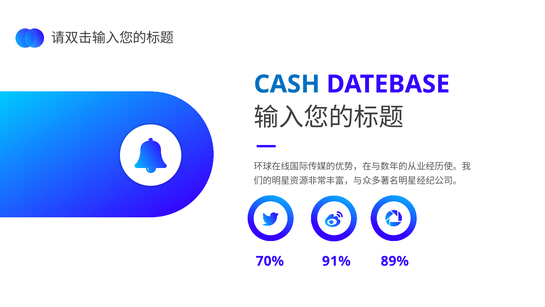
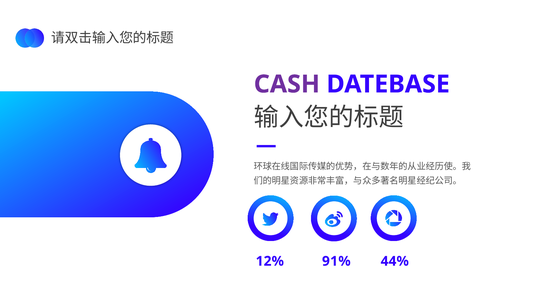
CASH colour: blue -> purple
70%: 70% -> 12%
89%: 89% -> 44%
